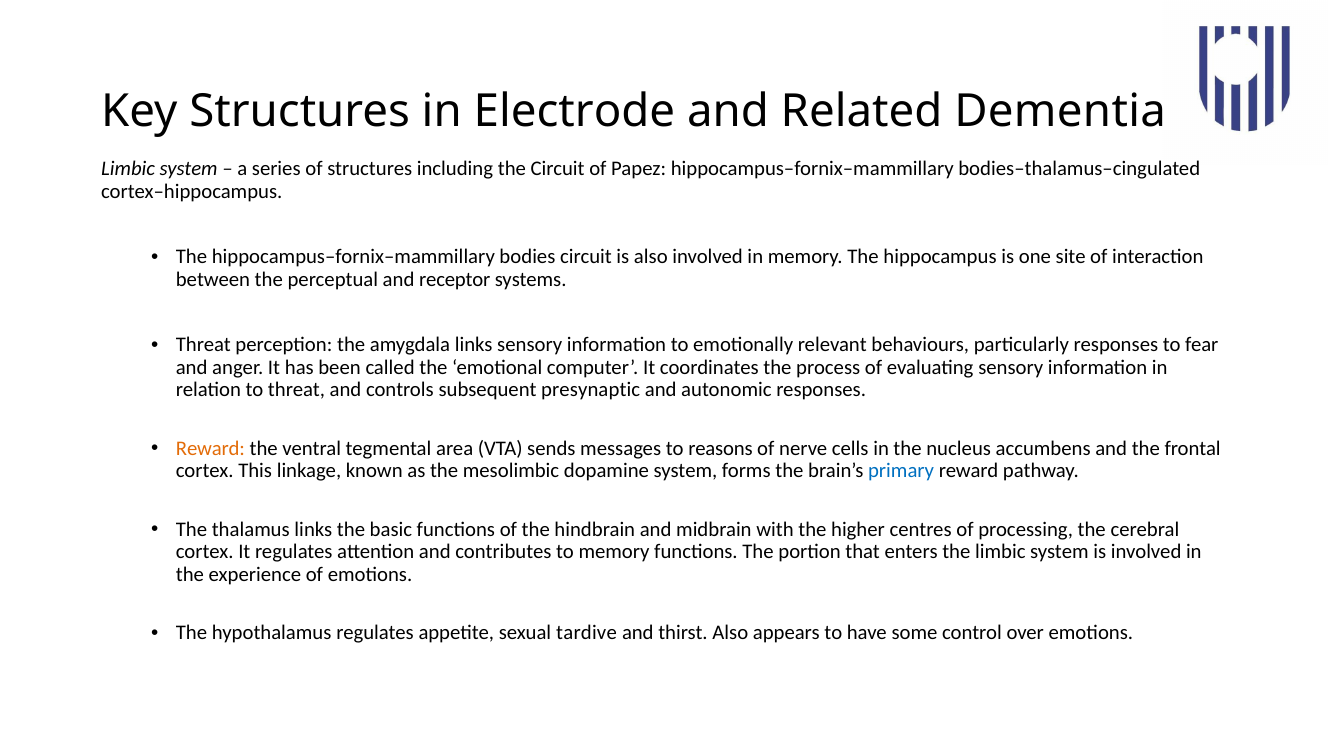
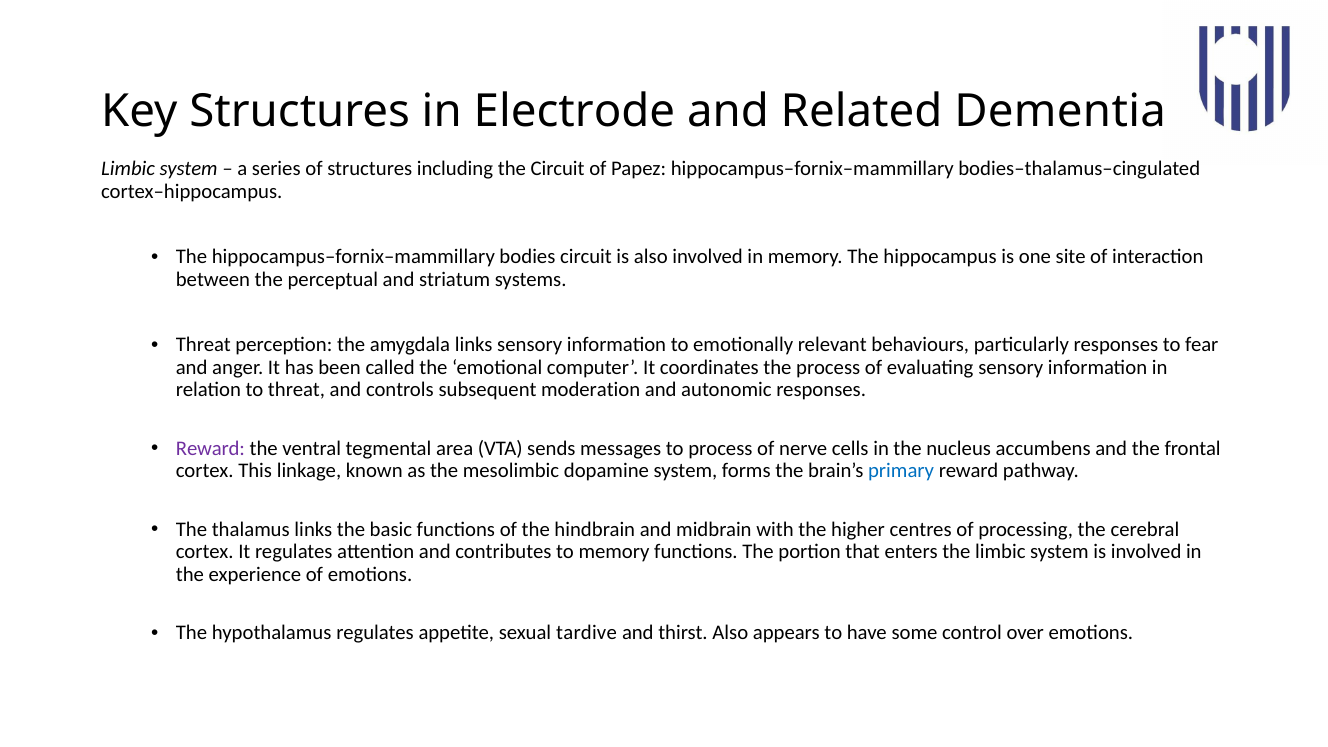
receptor: receptor -> striatum
presynaptic: presynaptic -> moderation
Reward at (210, 449) colour: orange -> purple
to reasons: reasons -> process
